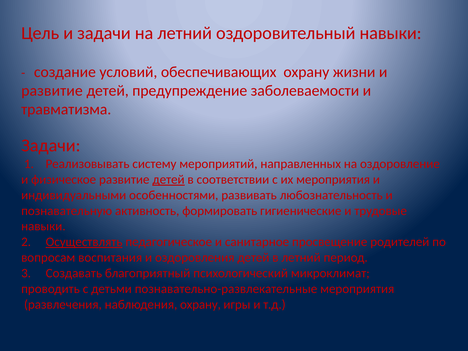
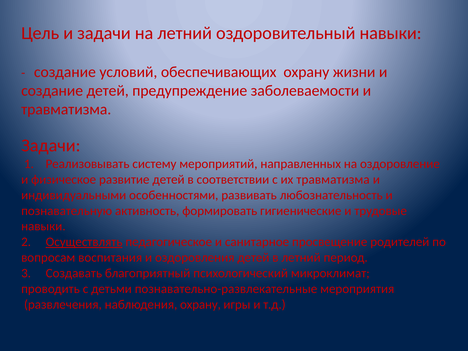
развитие at (52, 91): развитие -> создание
детей at (169, 180) underline: present -> none
их мероприятия: мероприятия -> травматизма
